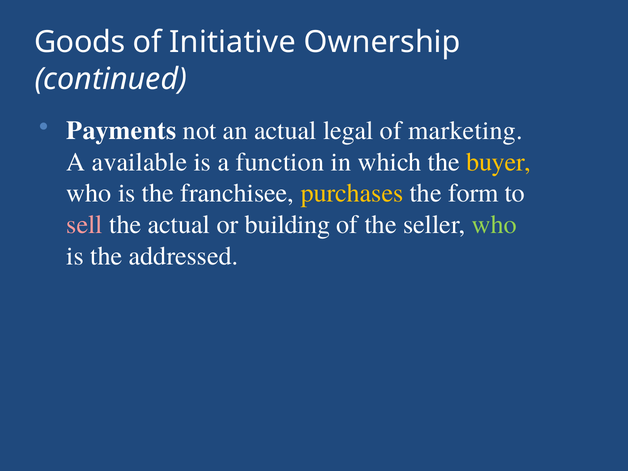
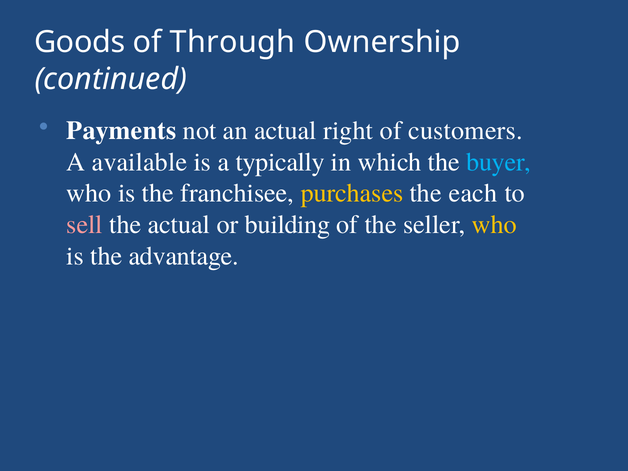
Initiative: Initiative -> Through
legal: legal -> right
marketing: marketing -> customers
function: function -> typically
buyer colour: yellow -> light blue
form: form -> each
who at (494, 225) colour: light green -> yellow
addressed: addressed -> advantage
